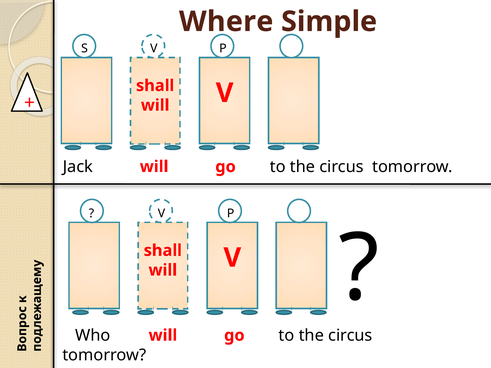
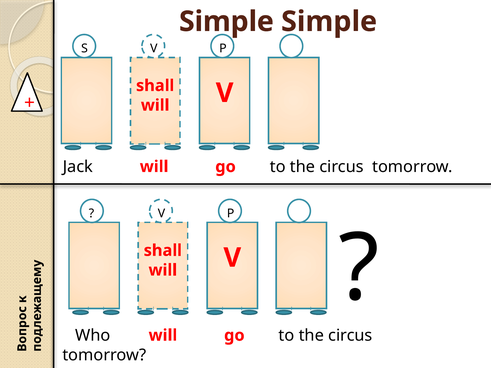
Where at (226, 22): Where -> Simple
